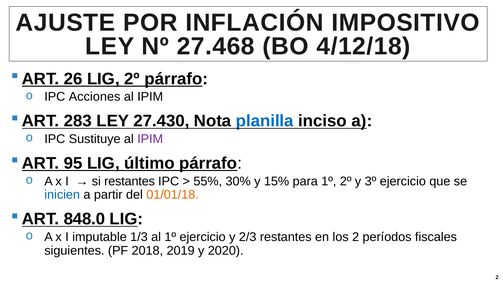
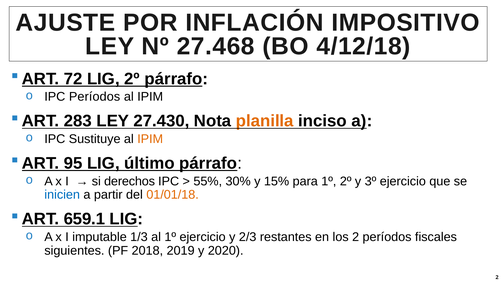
26: 26 -> 72
IPC Acciones: Acciones -> Períodos
planilla colour: blue -> orange
IPIM at (150, 139) colour: purple -> orange
si restantes: restantes -> derechos
848.0: 848.0 -> 659.1
